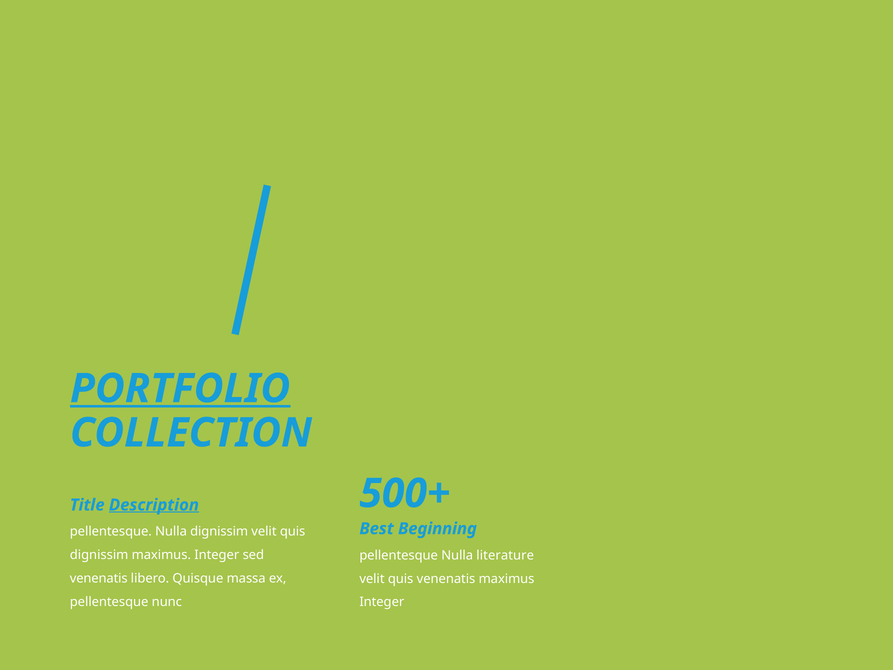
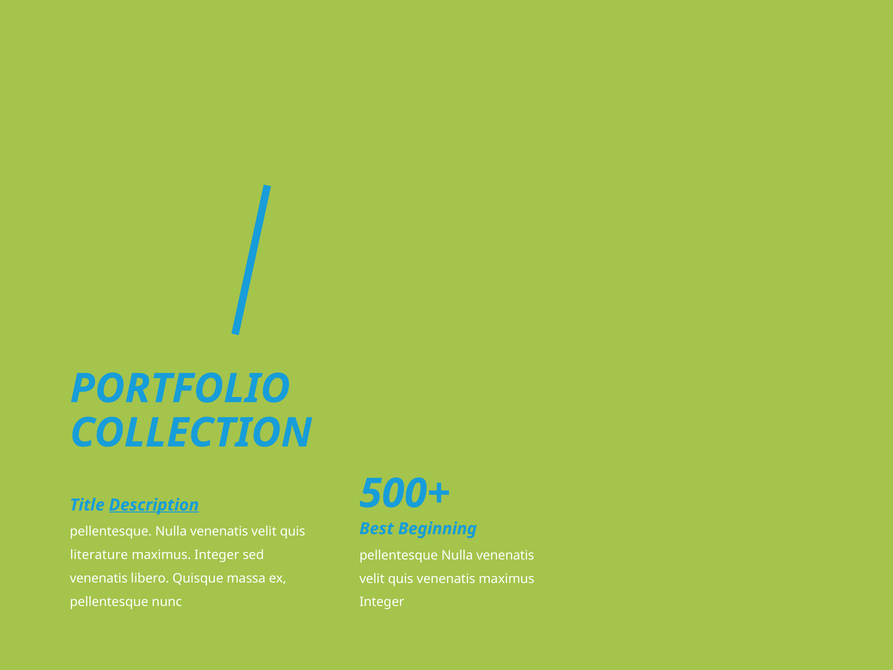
PORTFOLIO underline: present -> none
dignissim at (219, 531): dignissim -> venenatis
dignissim at (99, 555): dignissim -> literature
literature at (505, 555): literature -> venenatis
